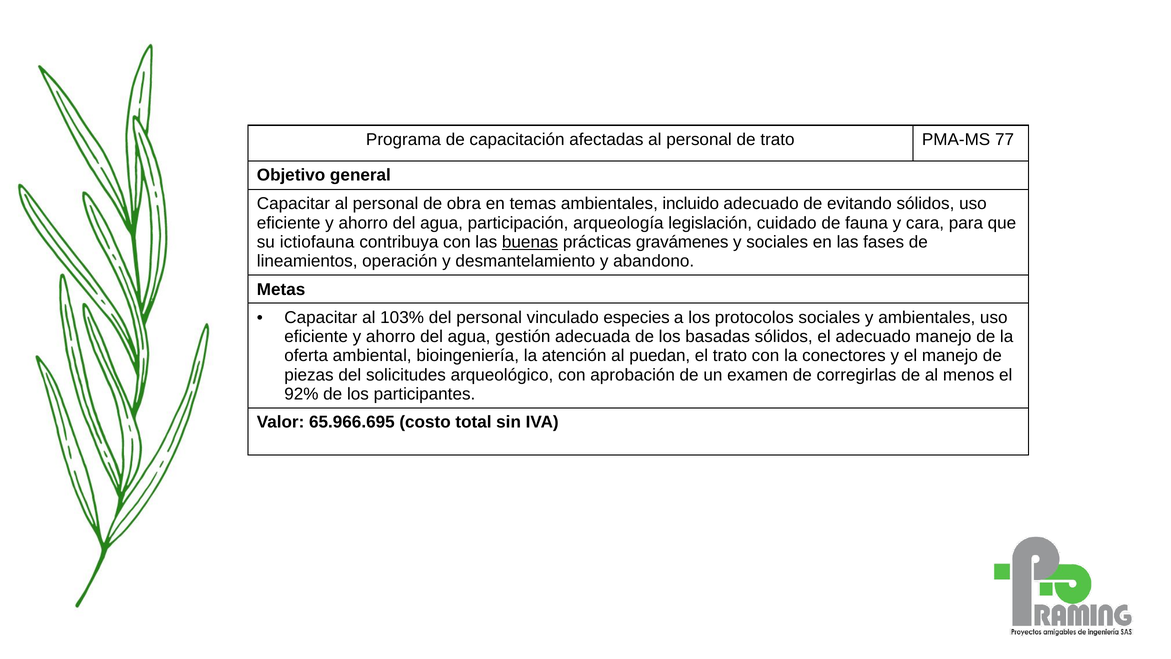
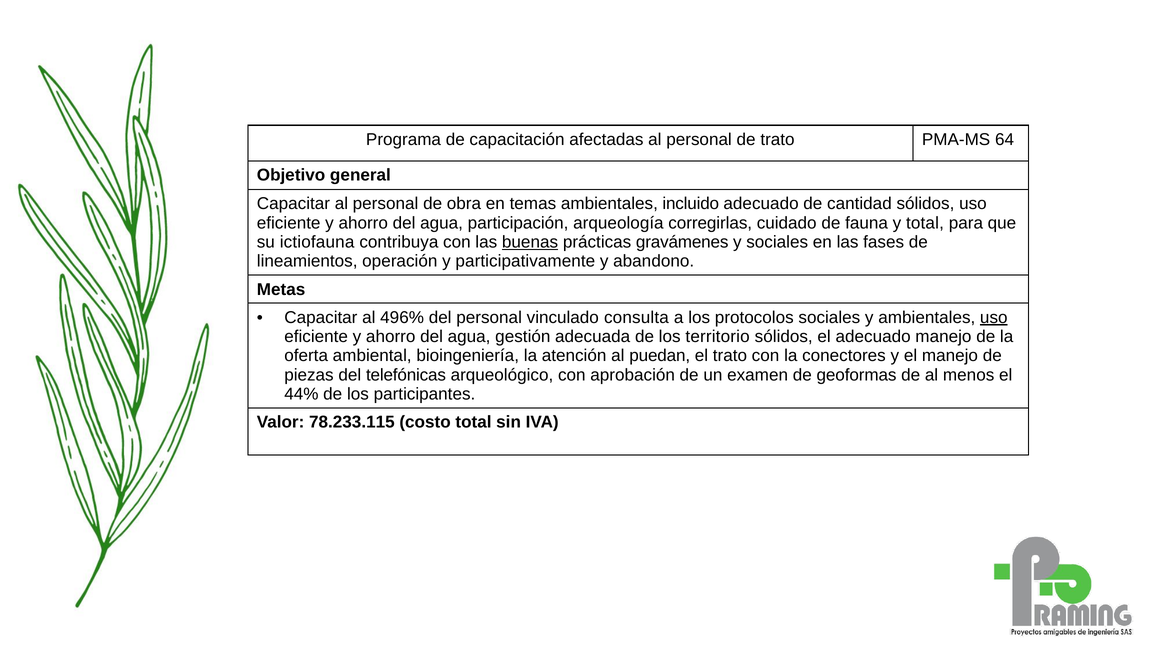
77: 77 -> 64
evitando: evitando -> cantidad
legislación: legislación -> corregirlas
y cara: cara -> total
desmantelamiento: desmantelamiento -> participativamente
103%: 103% -> 496%
especies: especies -> consulta
uso at (994, 317) underline: none -> present
basadas: basadas -> territorio
solicitudes: solicitudes -> telefónicas
corregirlas: corregirlas -> geoformas
92%: 92% -> 44%
65.966.695: 65.966.695 -> 78.233.115
